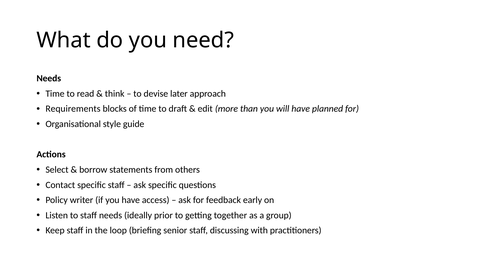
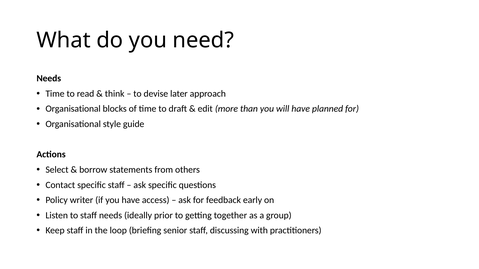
Requirements at (73, 109): Requirements -> Organisational
